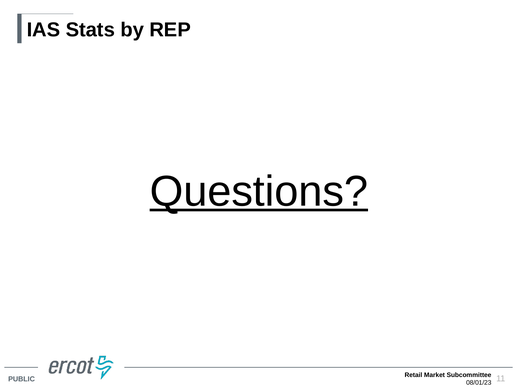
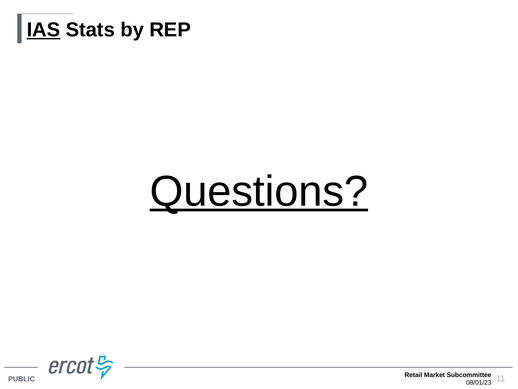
IAS underline: none -> present
